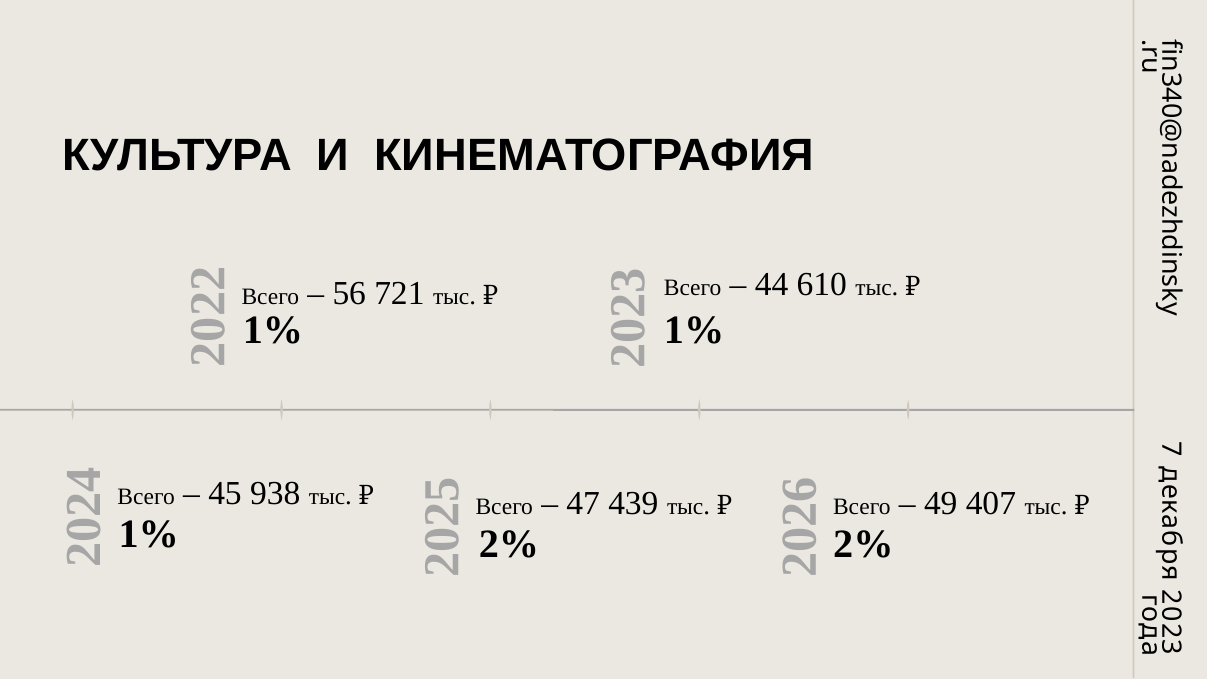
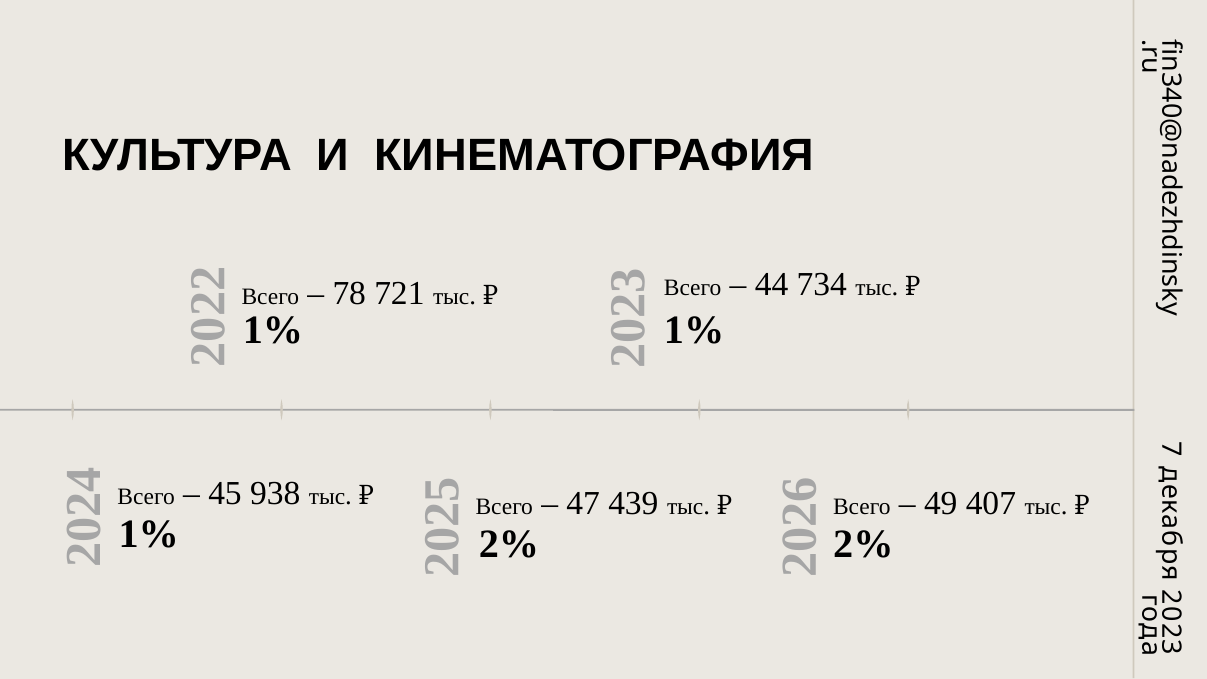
610: 610 -> 734
56: 56 -> 78
